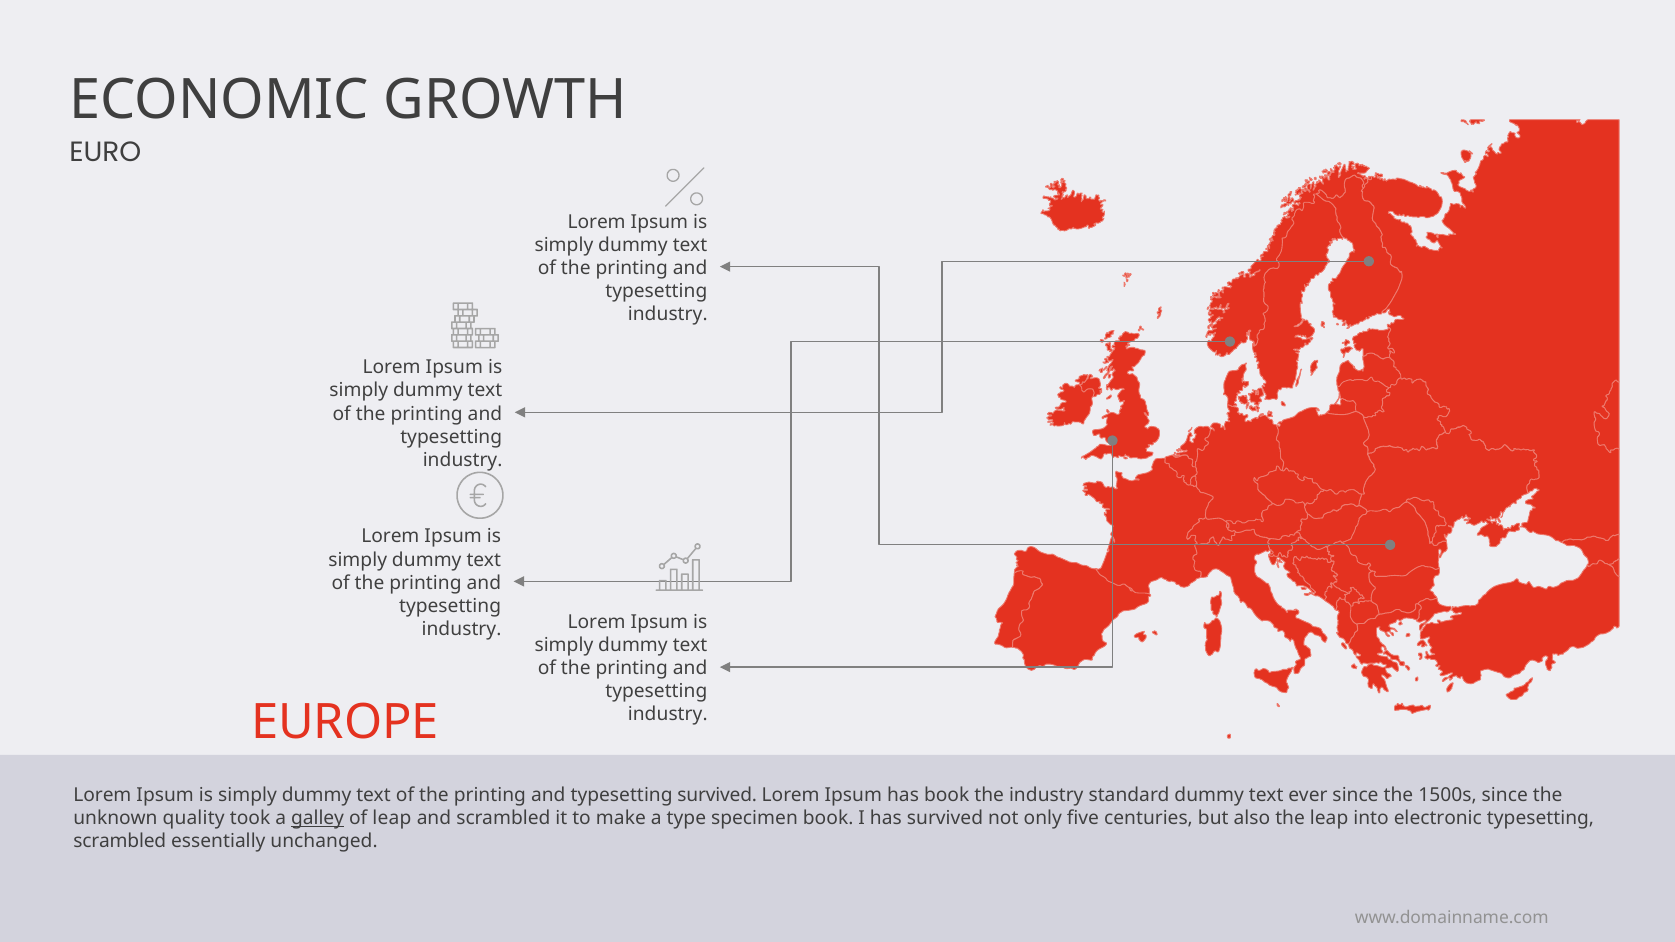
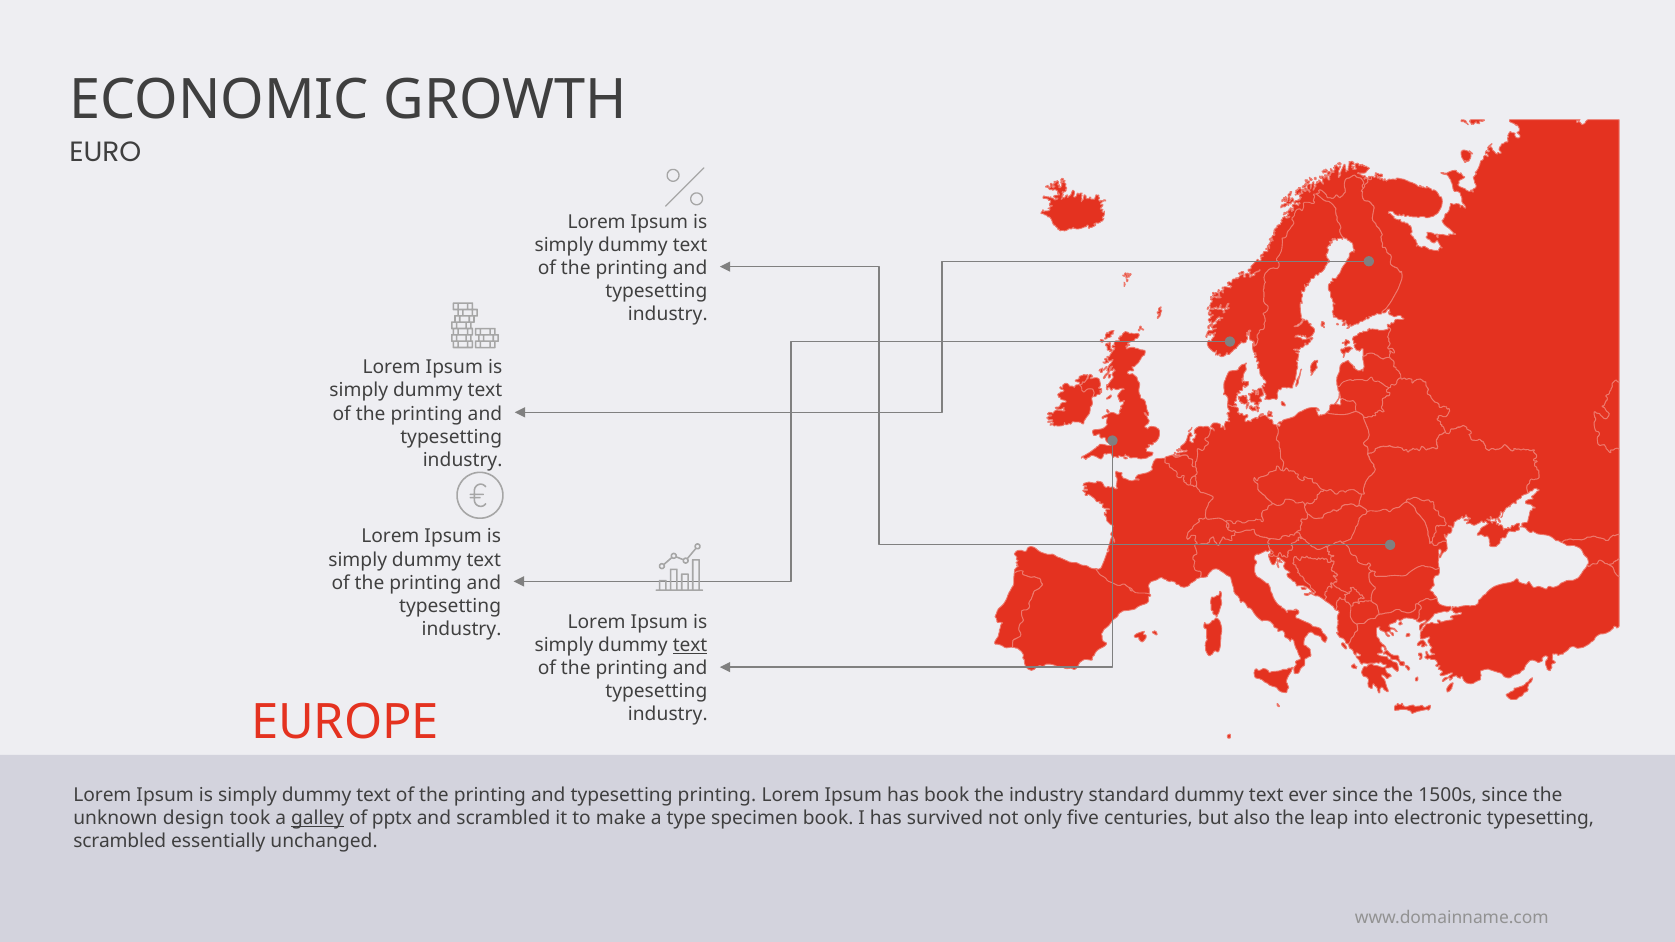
text at (690, 646) underline: none -> present
typesetting survived: survived -> printing
quality: quality -> design
of leap: leap -> pptx
